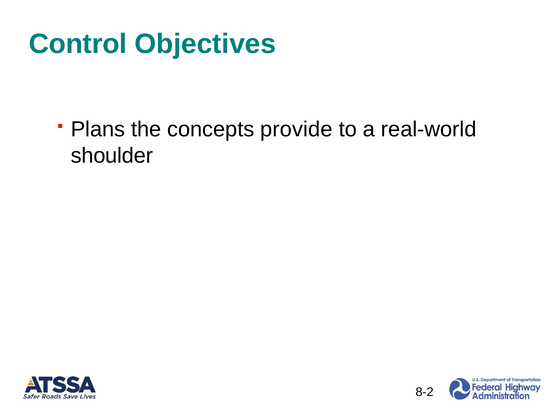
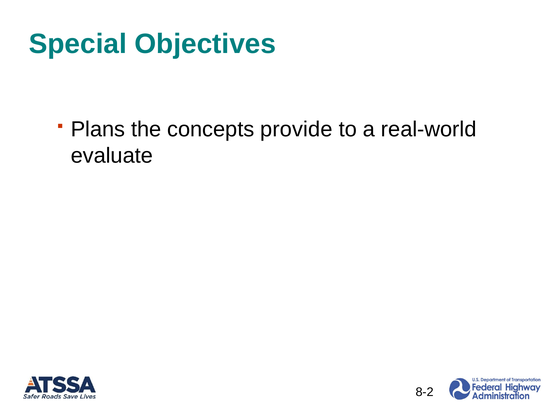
Control: Control -> Special
shoulder: shoulder -> evaluate
